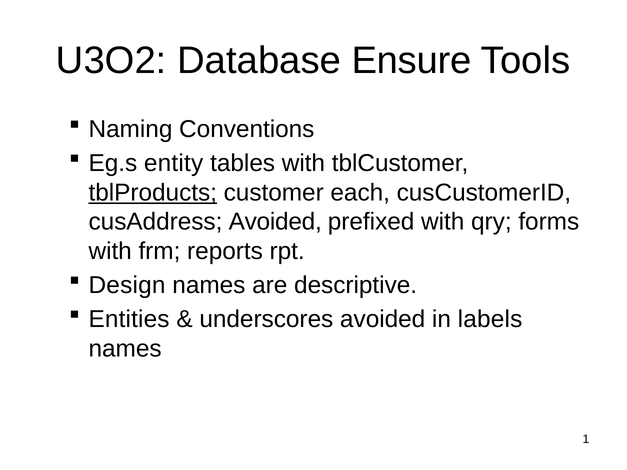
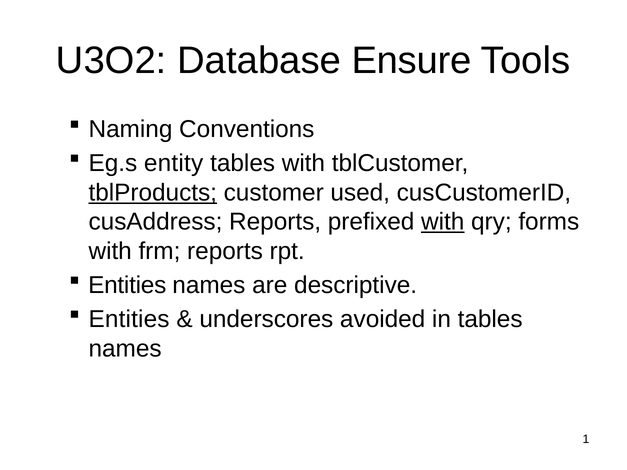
each: each -> used
cusAddress Avoided: Avoided -> Reports
with at (443, 222) underline: none -> present
Design at (127, 285): Design -> Entities
in labels: labels -> tables
